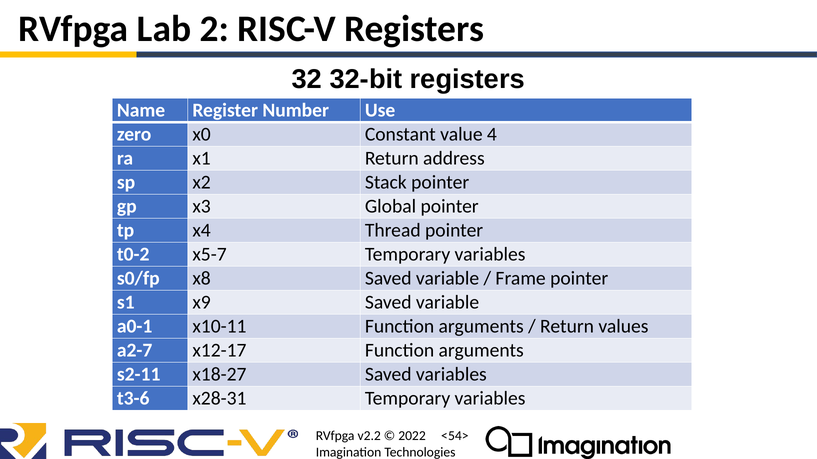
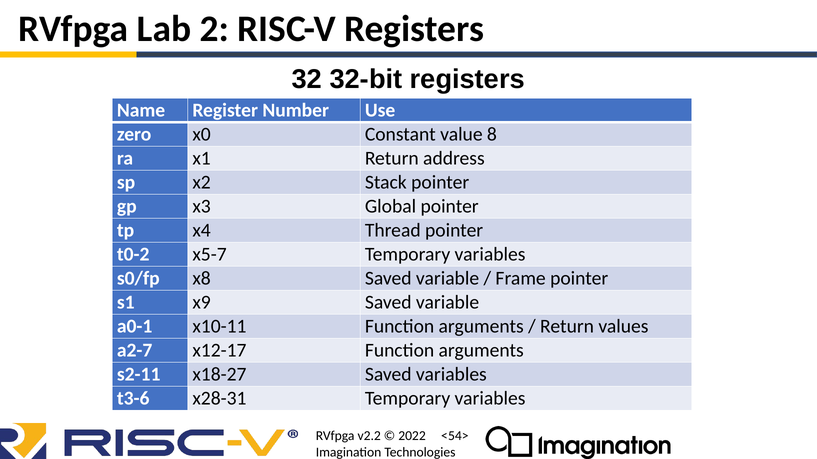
4: 4 -> 8
